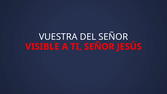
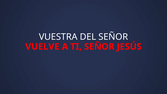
VISIBLE: VISIBLE -> VUELVE
